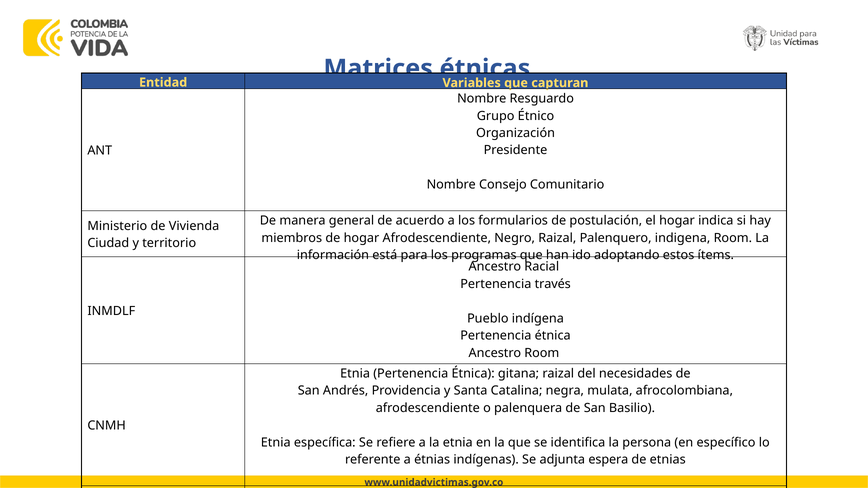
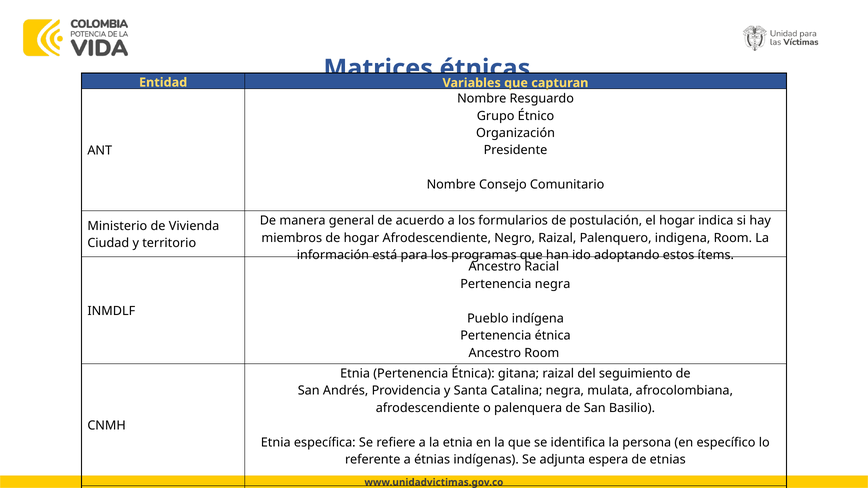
Pertenencia través: través -> negra
necesidades: necesidades -> seguimiento
